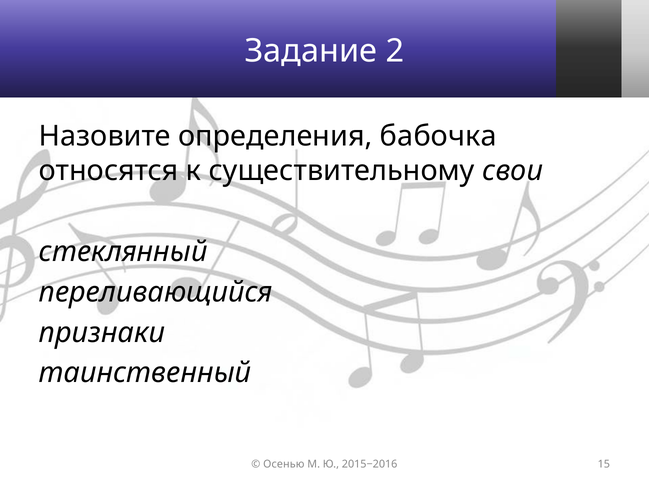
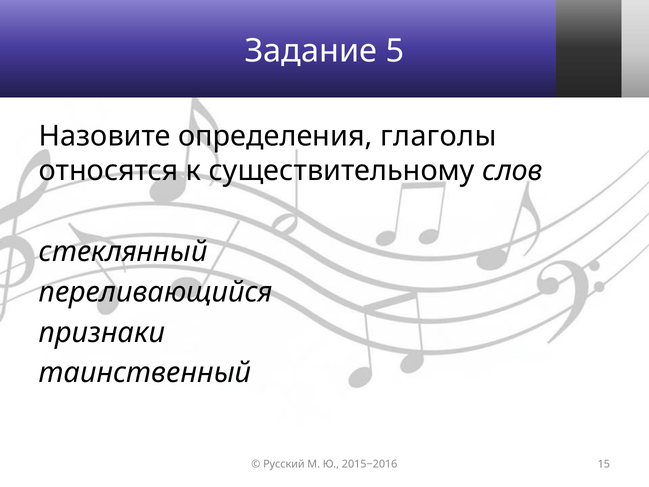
2: 2 -> 5
бабочка: бабочка -> глаголы
свои: свои -> слов
Осенью: Осенью -> Русский
